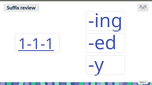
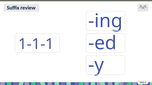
1-1-1 underline: present -> none
